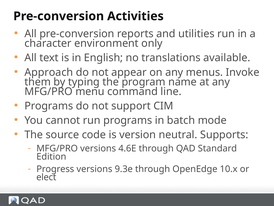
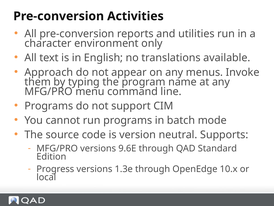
4.6E: 4.6E -> 9.6E
9.3e: 9.3e -> 1.3e
elect: elect -> local
